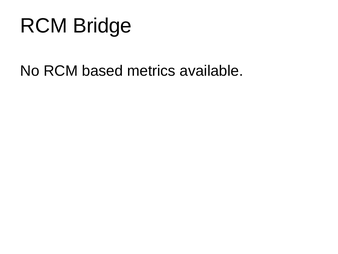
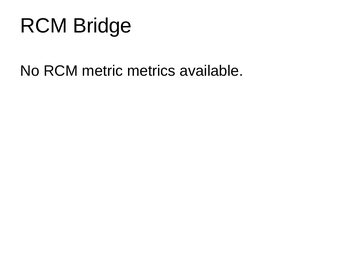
based: based -> metric
